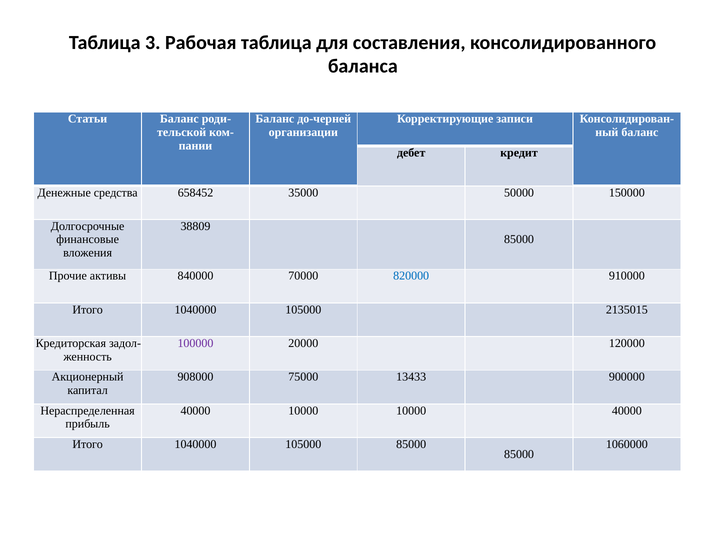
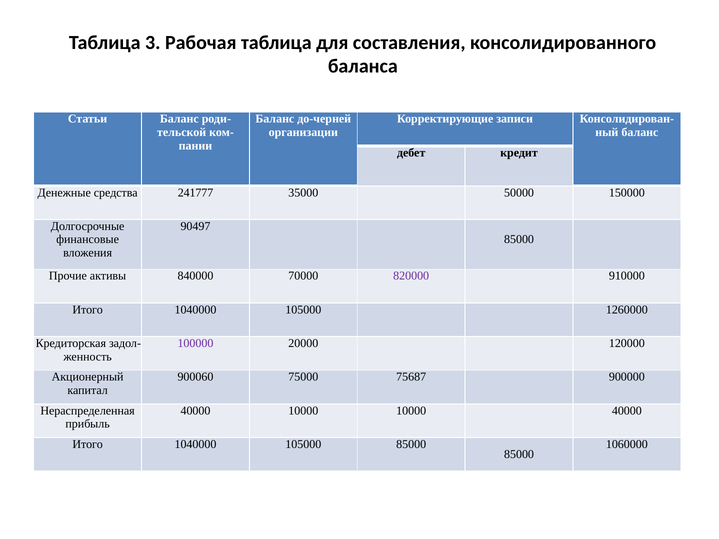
658452: 658452 -> 241777
38809: 38809 -> 90497
820000 colour: blue -> purple
2135015: 2135015 -> 1260000
908000: 908000 -> 900060
13433: 13433 -> 75687
